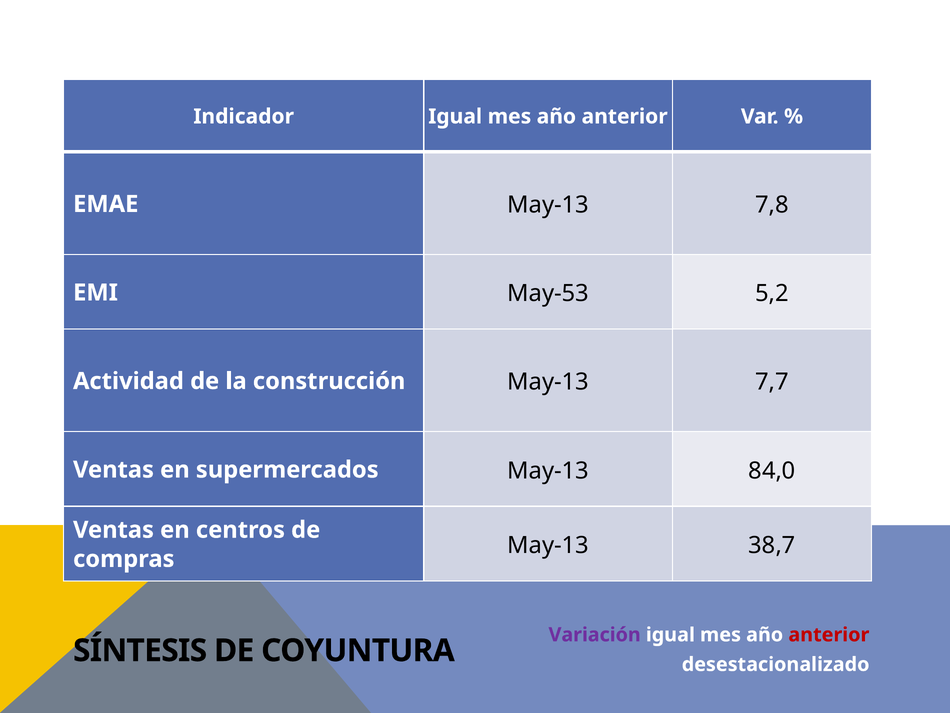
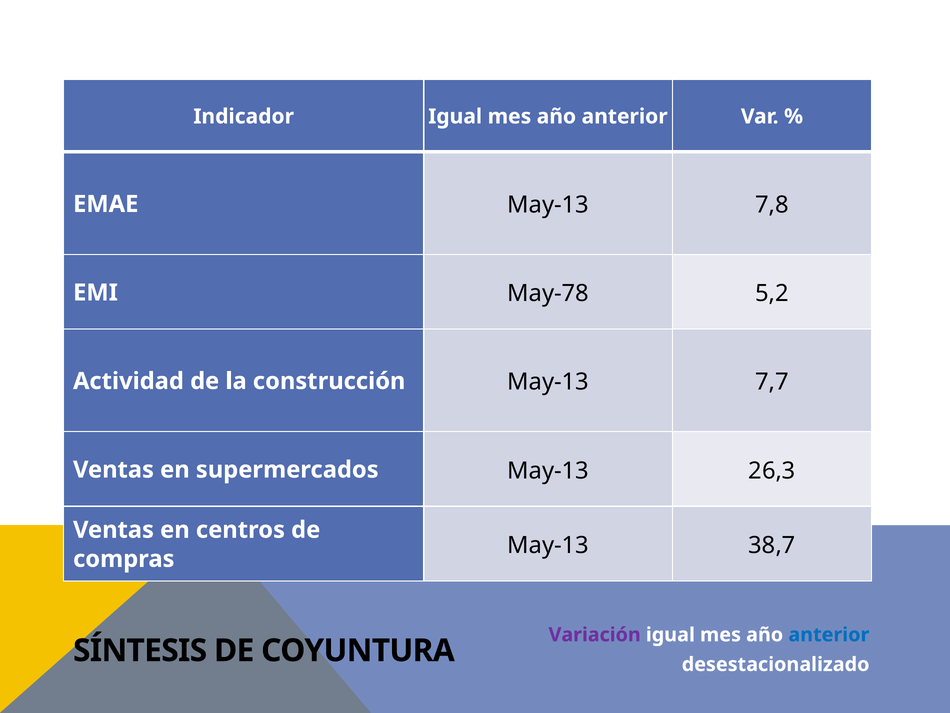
May-53: May-53 -> May-78
84,0: 84,0 -> 26,3
anterior at (829, 634) colour: red -> blue
